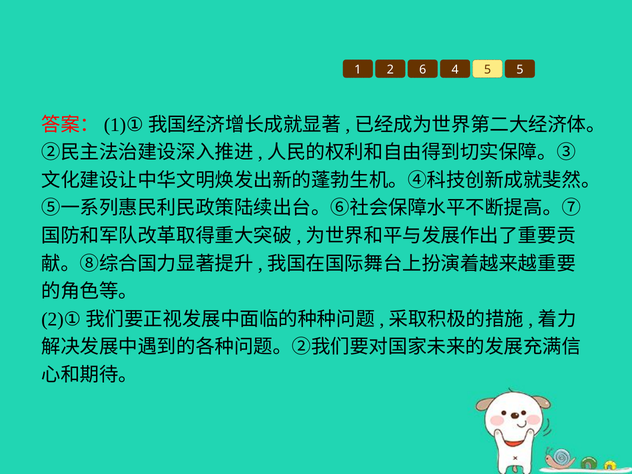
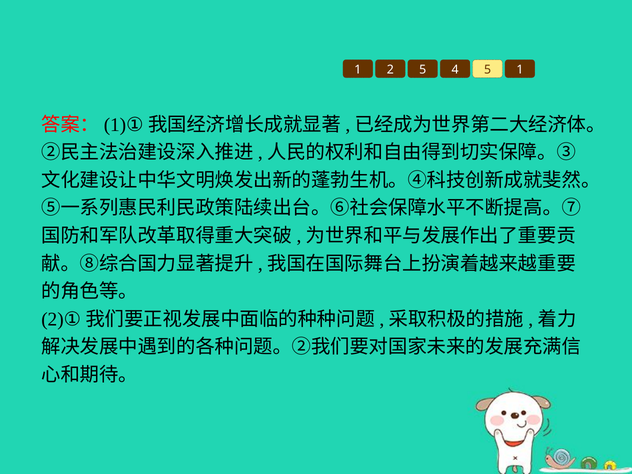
2 6: 6 -> 5
5 5: 5 -> 1
